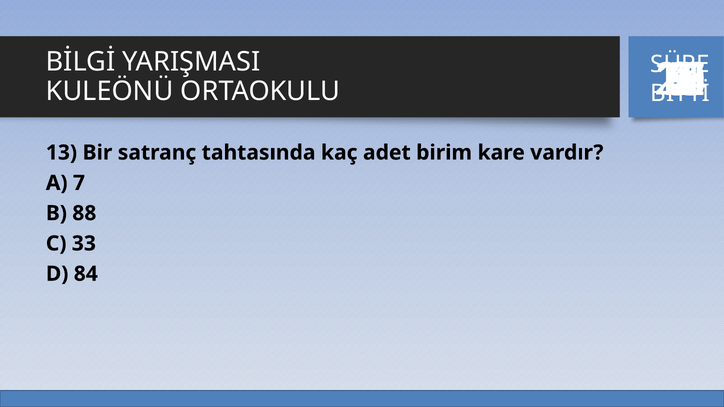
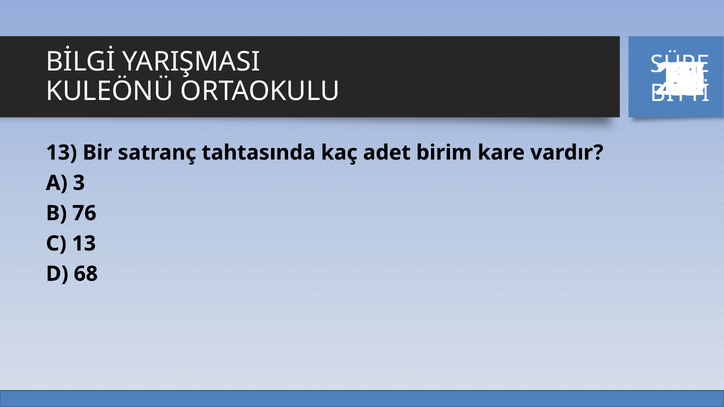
7: 7 -> 3
88: 88 -> 76
C 33: 33 -> 13
84: 84 -> 68
